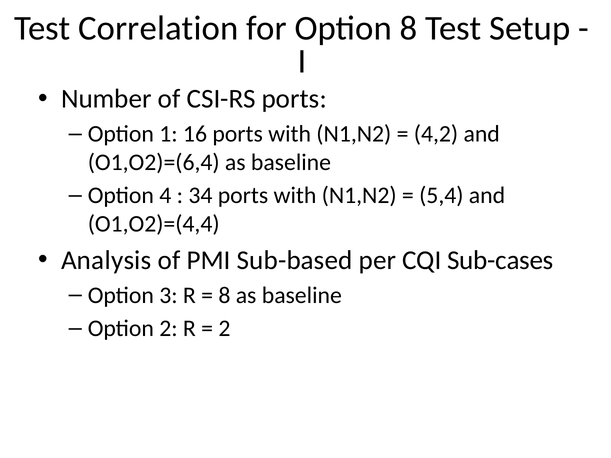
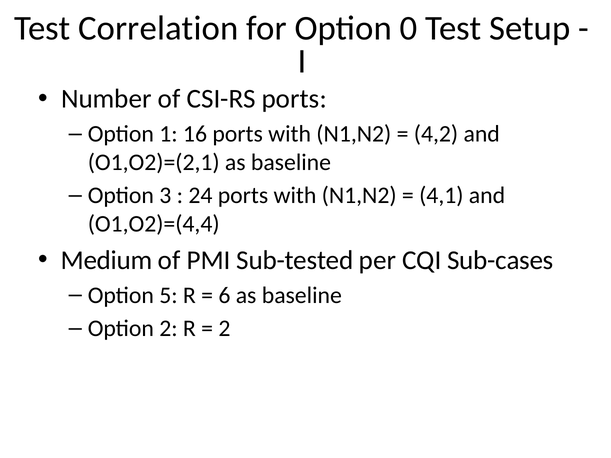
Option 8: 8 -> 0
O1,O2)=(6,4: O1,O2)=(6,4 -> O1,O2)=(2,1
4: 4 -> 3
34: 34 -> 24
5,4: 5,4 -> 4,1
Analysis: Analysis -> Medium
Sub-based: Sub-based -> Sub-tested
3: 3 -> 5
8 at (224, 295): 8 -> 6
